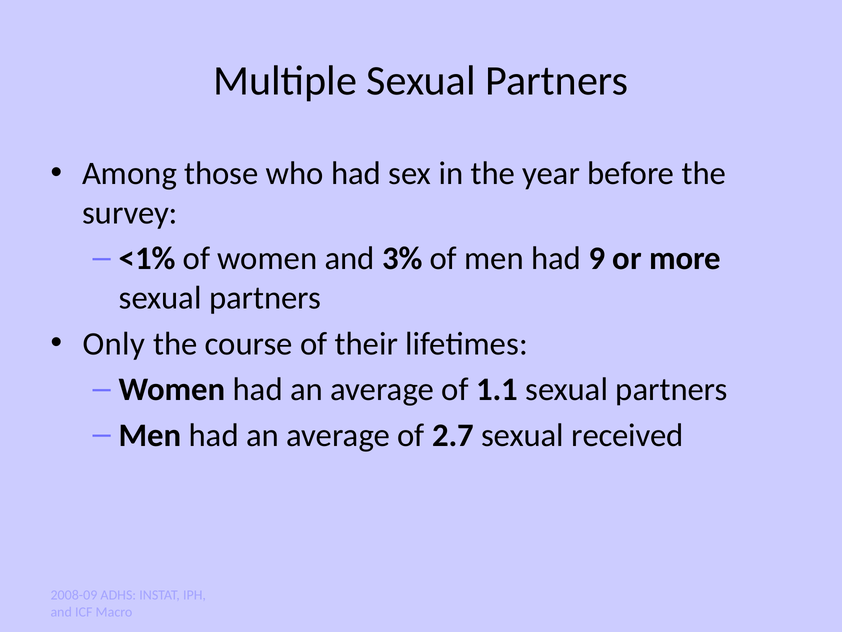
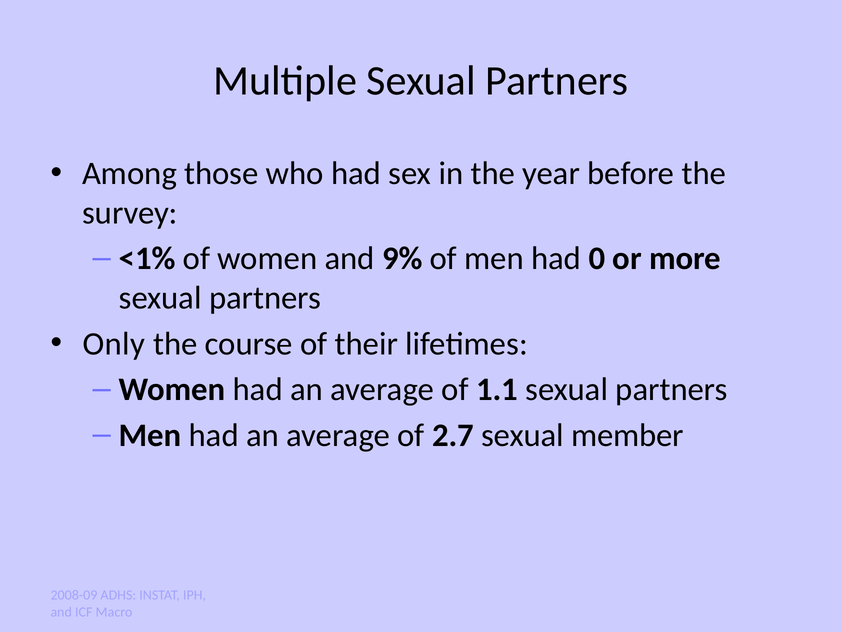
3%: 3% -> 9%
9: 9 -> 0
received: received -> member
